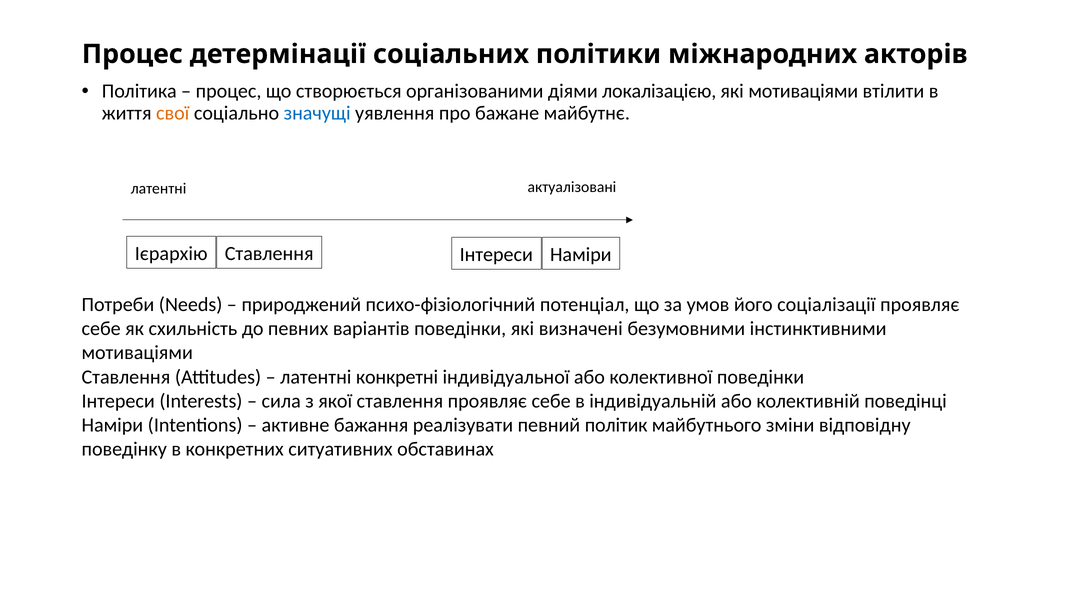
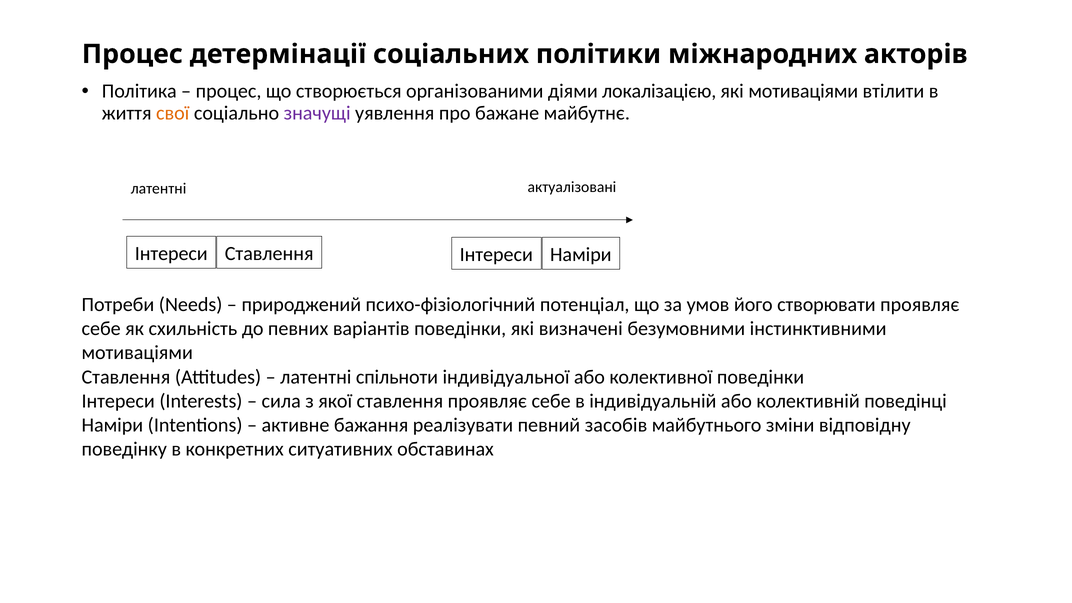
значущі colour: blue -> purple
Ієрархію at (171, 254): Ієрархію -> Інтереси
соціалізації: соціалізації -> створювати
конкретні: конкретні -> спільноти
політик: політик -> засобів
